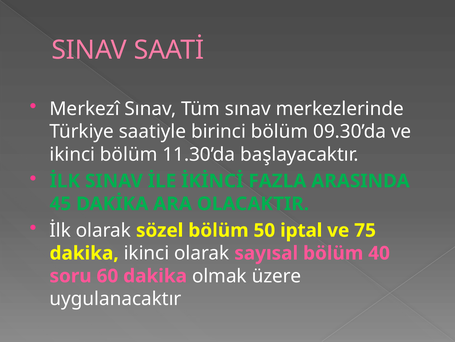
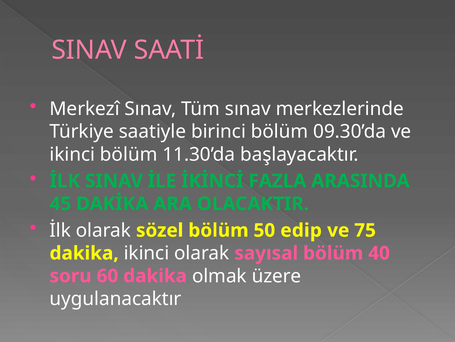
iptal: iptal -> edip
